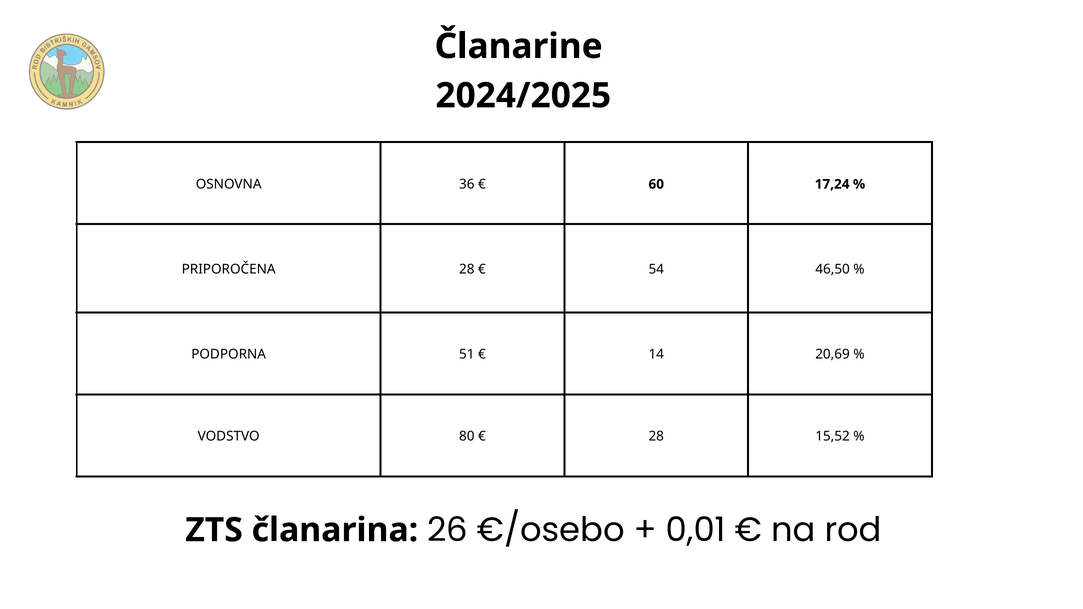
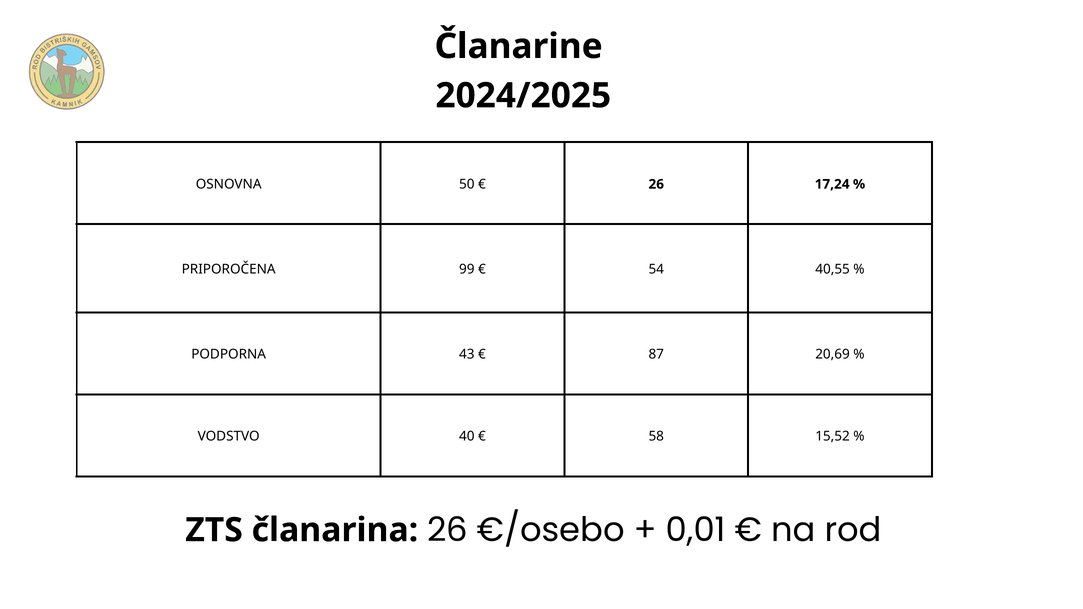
36: 36 -> 50
60 at (656, 184): 60 -> 26
PRIPOROČENA 28: 28 -> 99
46,50: 46,50 -> 40,55
51: 51 -> 43
14: 14 -> 87
80: 80 -> 40
28 at (656, 437): 28 -> 58
